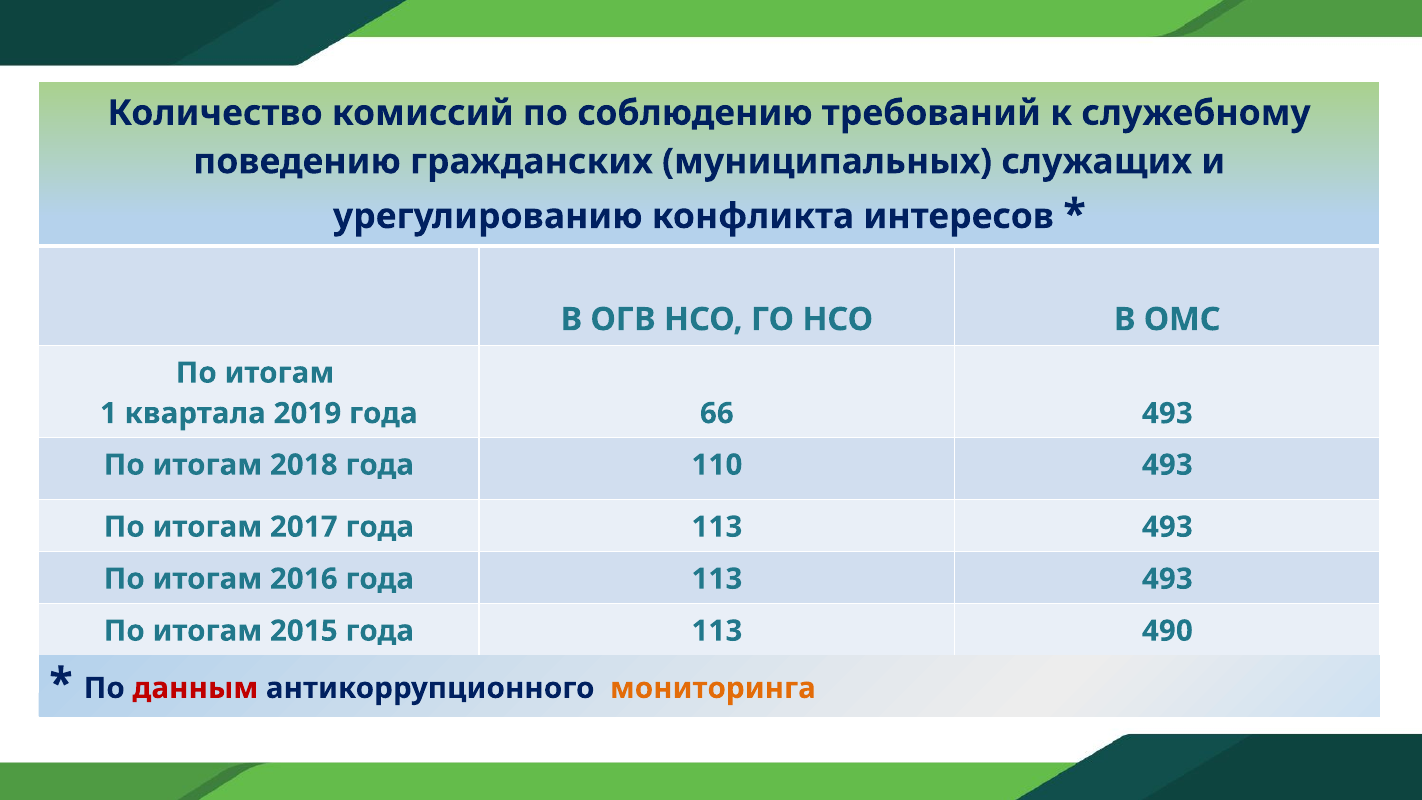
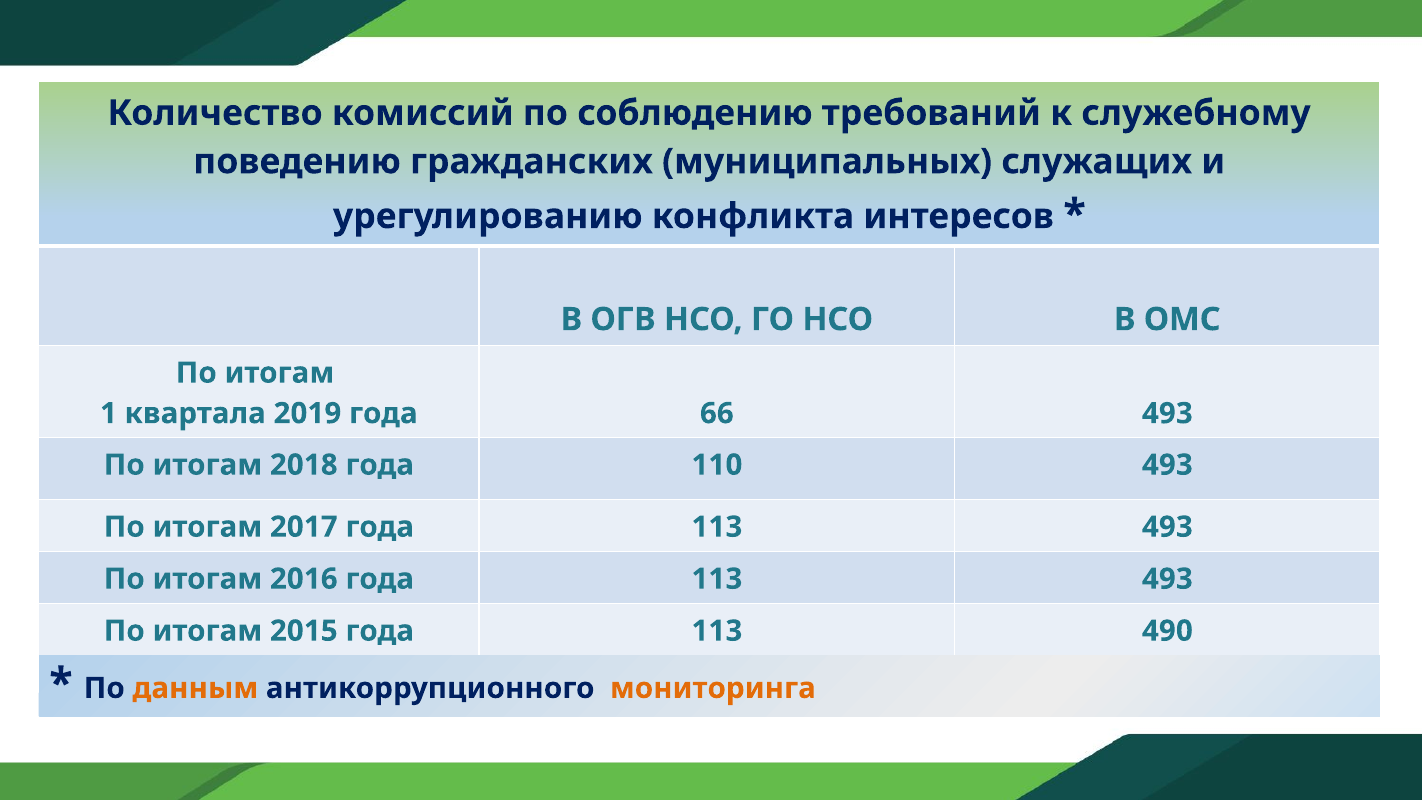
данным colour: red -> orange
